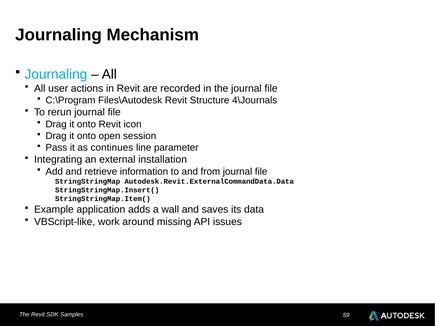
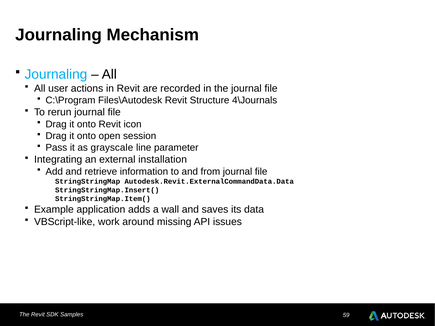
continues: continues -> grayscale
